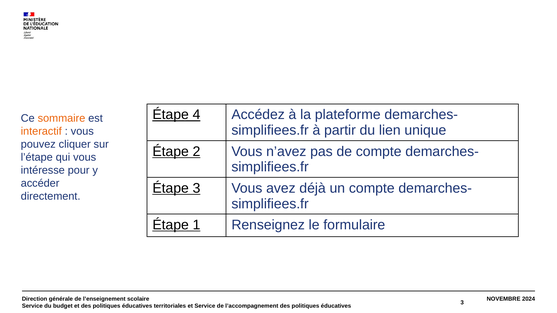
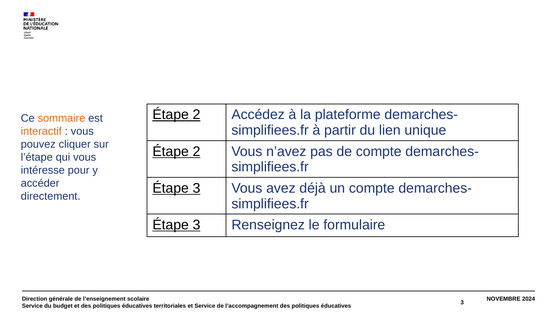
4 at (197, 115): 4 -> 2
1 at (197, 225): 1 -> 3
